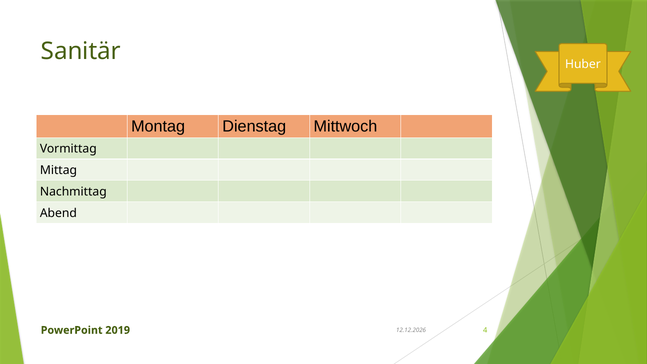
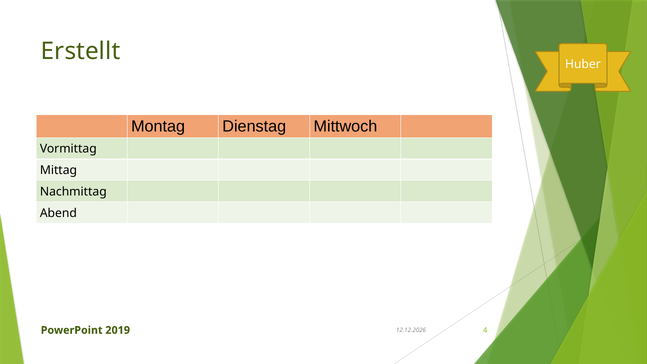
Sanitär: Sanitär -> Erstellt
